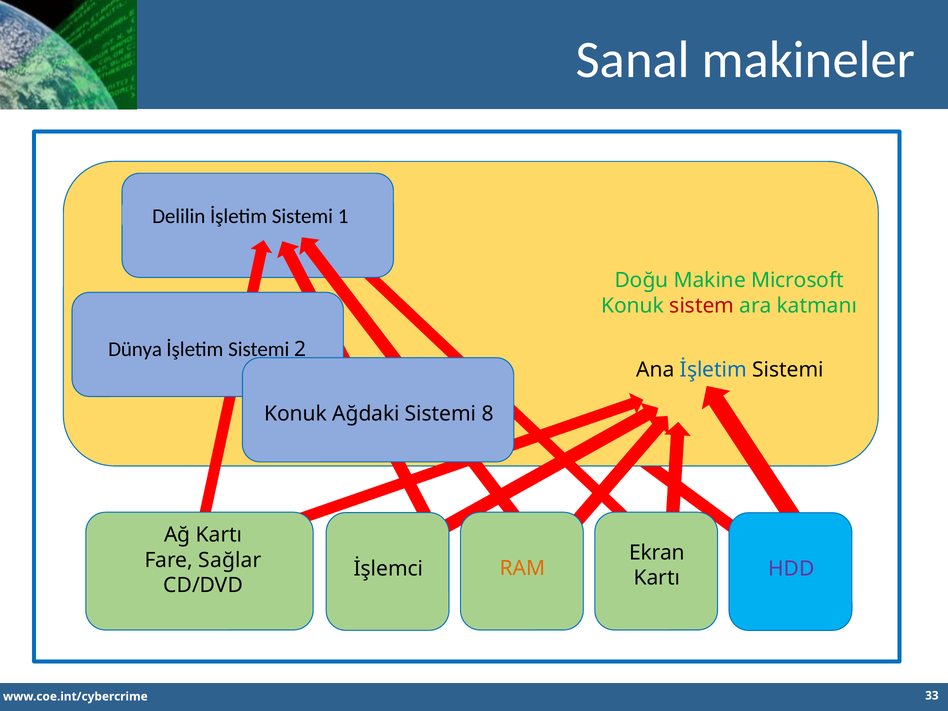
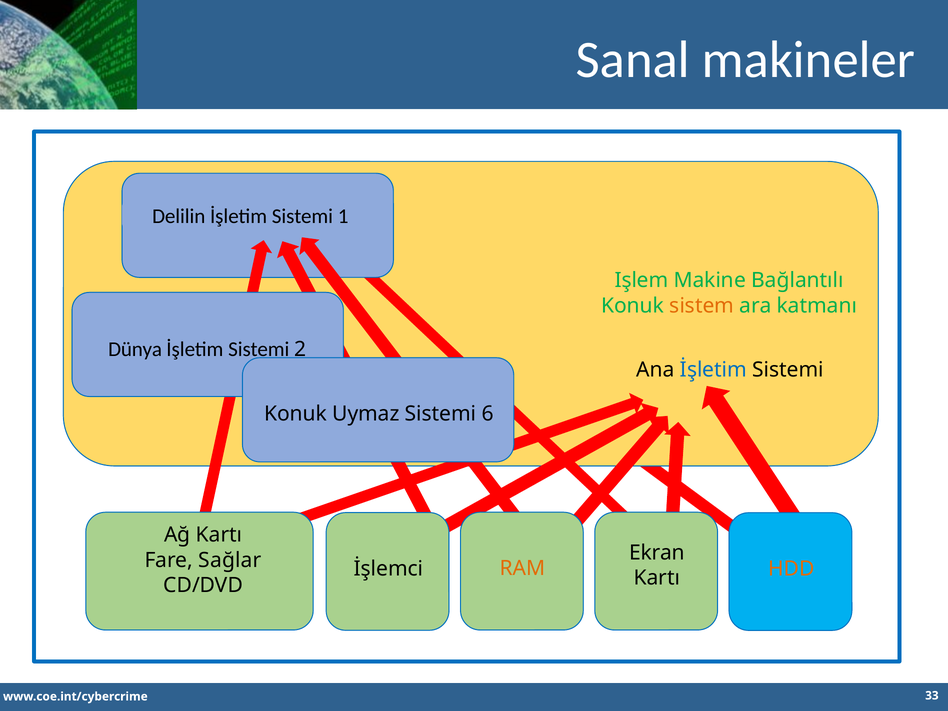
Doğu: Doğu -> Işlem
Microsoft: Microsoft -> Bağlantılı
sistem colour: red -> orange
Ağdaki: Ağdaki -> Uymaz
8: 8 -> 6
HDD colour: purple -> orange
